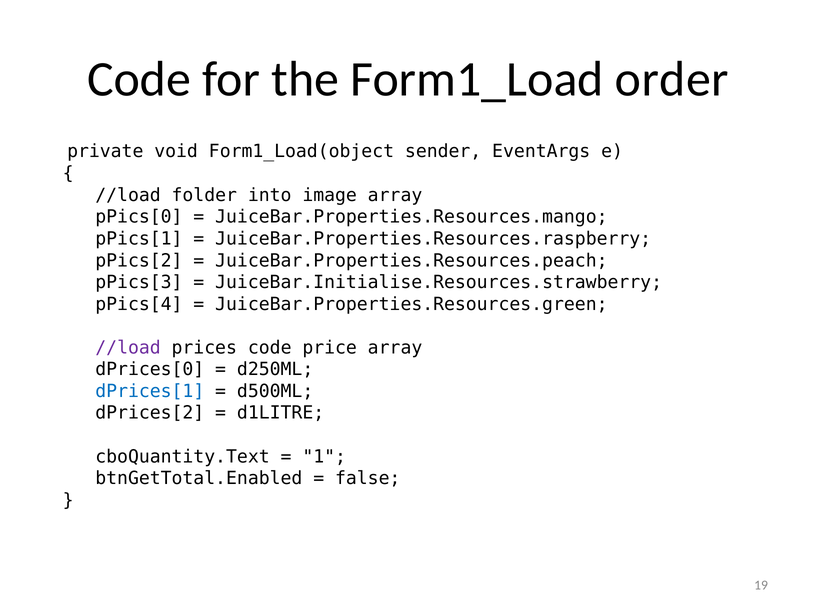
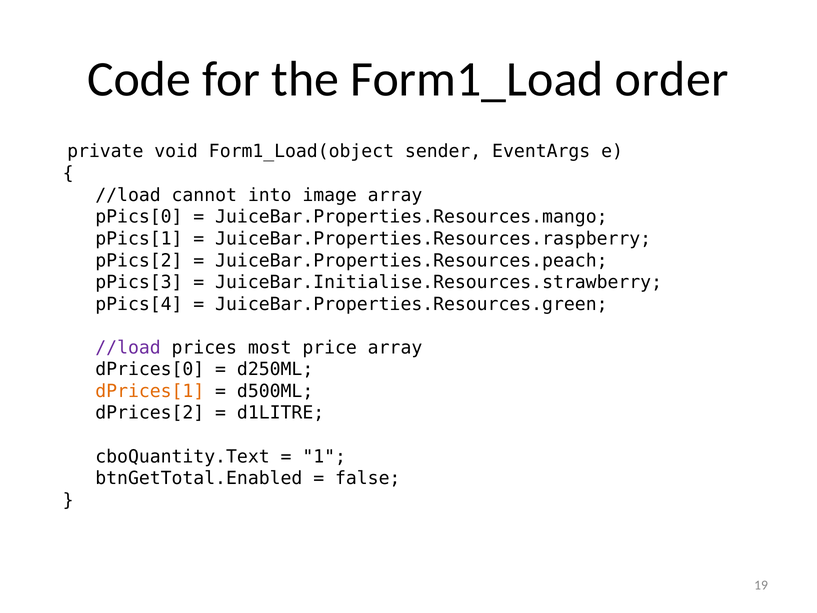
folder: folder -> cannot
prices code: code -> most
dPrices[1 colour: blue -> orange
